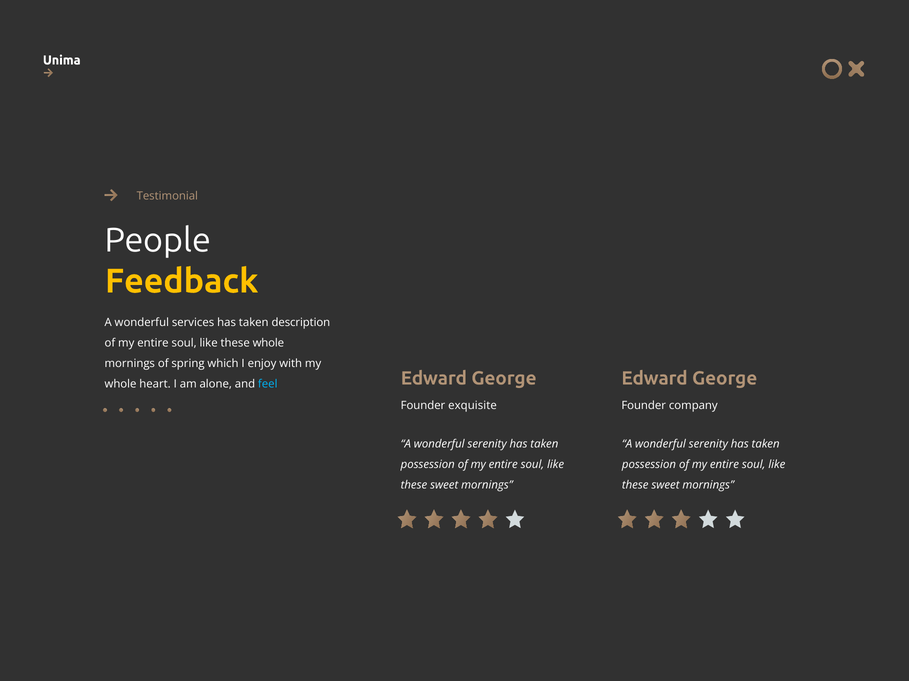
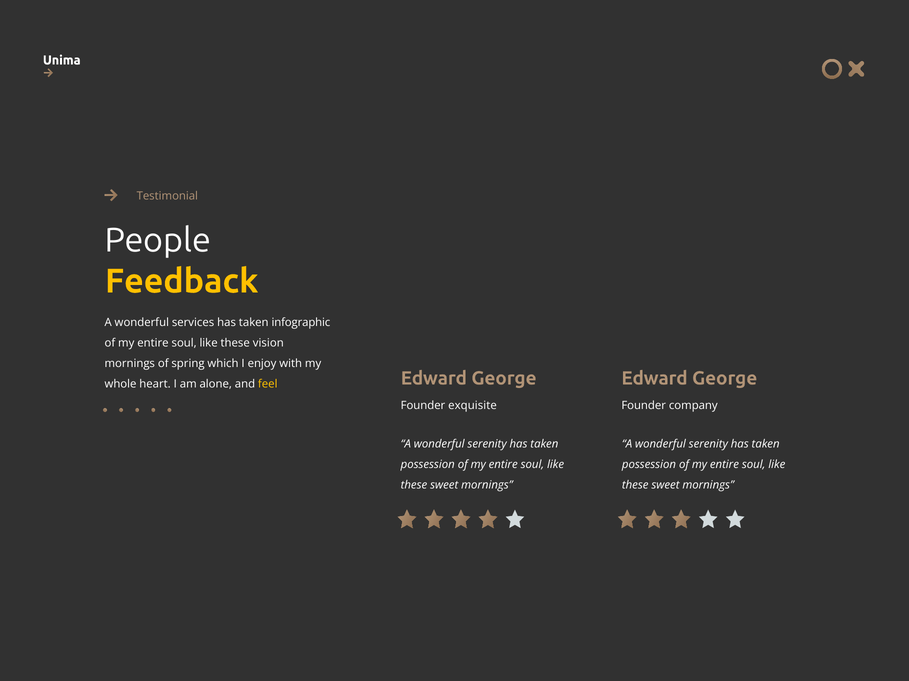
description: description -> infographic
these whole: whole -> vision
feel colour: light blue -> yellow
